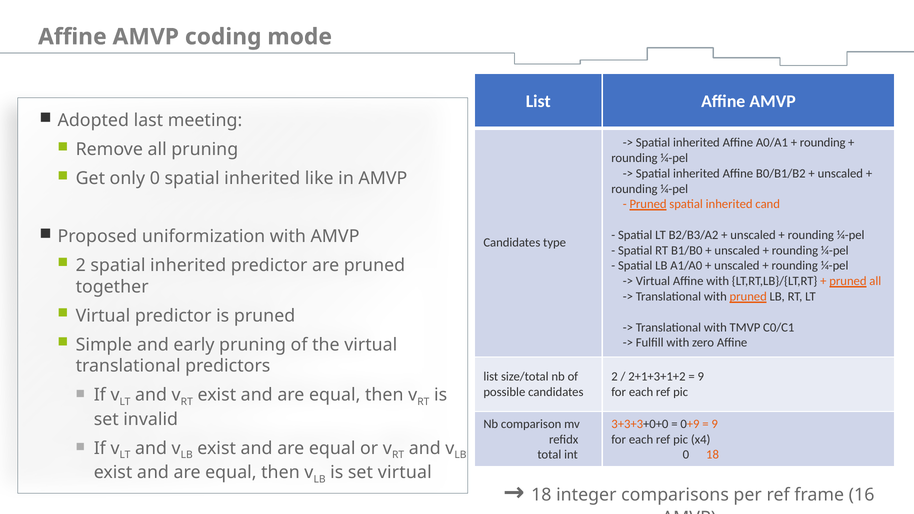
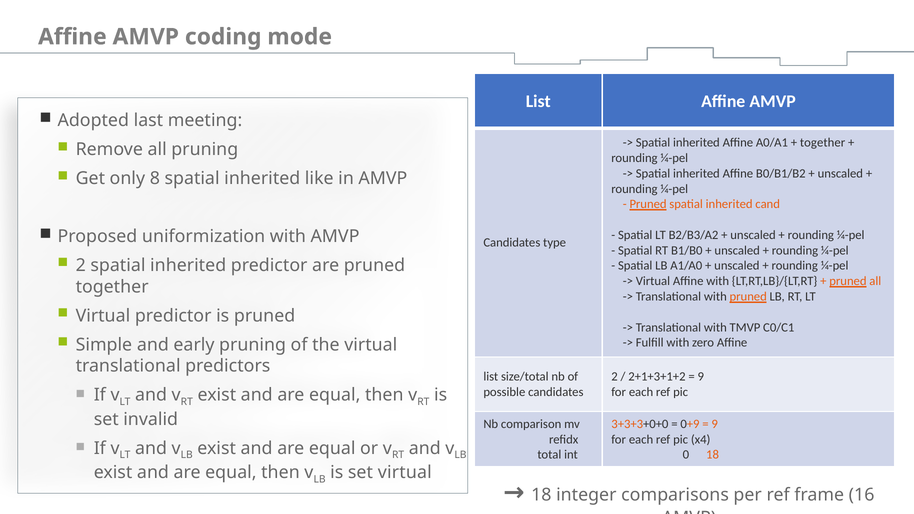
rounding at (823, 143): rounding -> together
only 0: 0 -> 8
